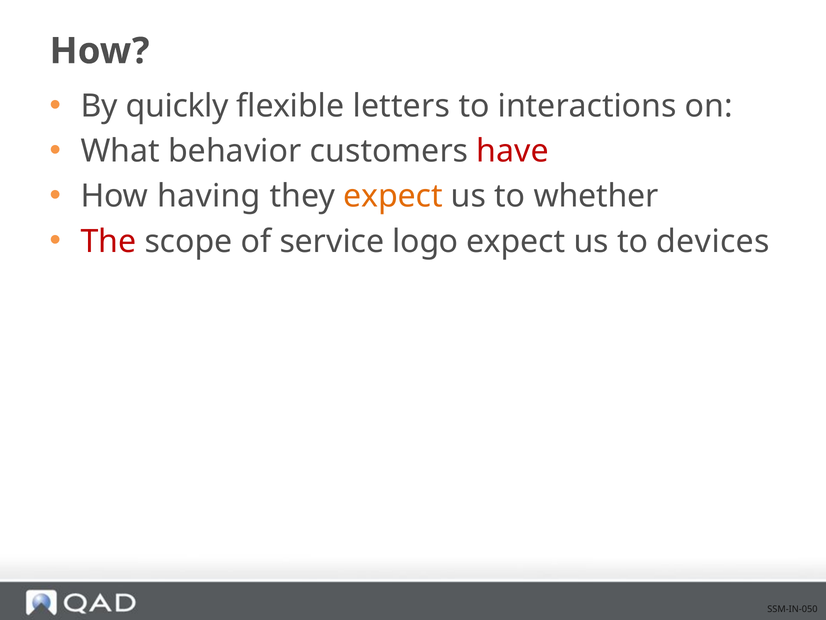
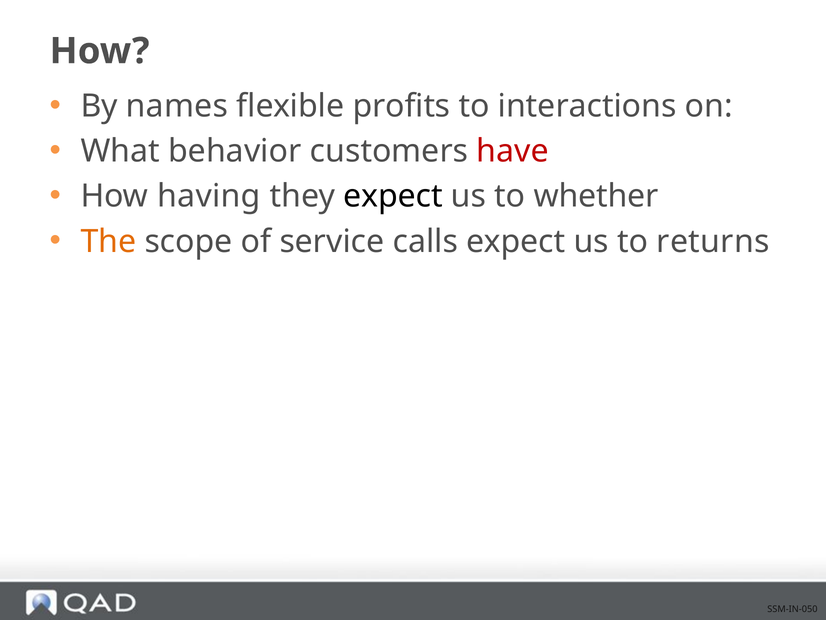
quickly: quickly -> names
letters: letters -> profits
expect at (393, 196) colour: orange -> black
The colour: red -> orange
logo: logo -> calls
devices: devices -> returns
